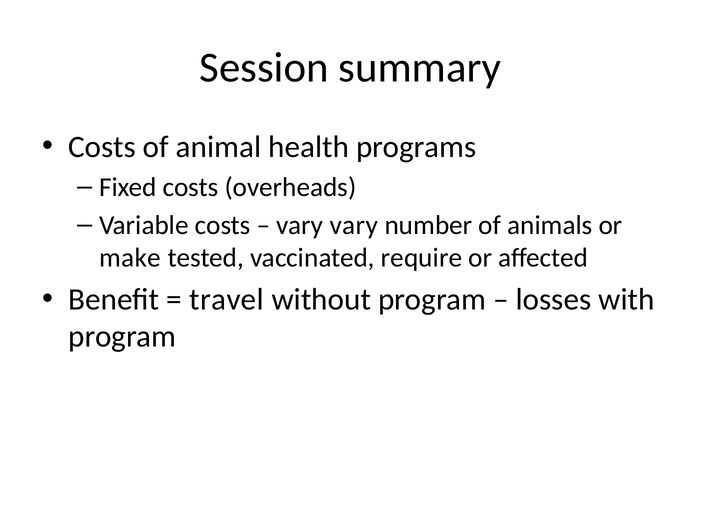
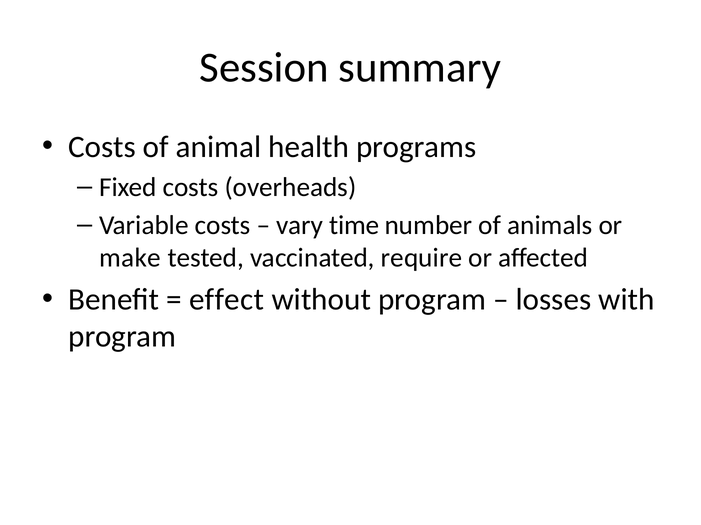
vary vary: vary -> time
travel: travel -> effect
